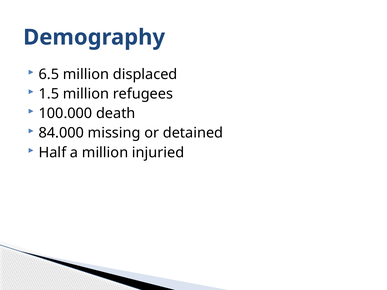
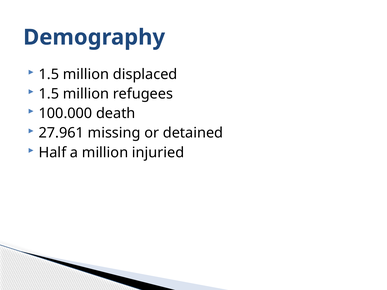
6.5 at (49, 74): 6.5 -> 1.5
84.000: 84.000 -> 27.961
